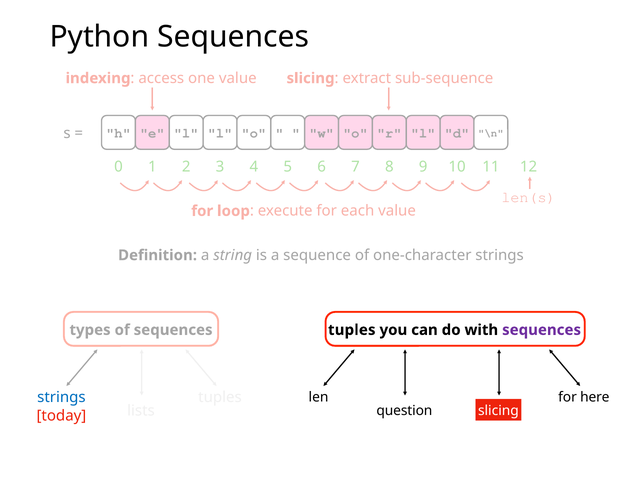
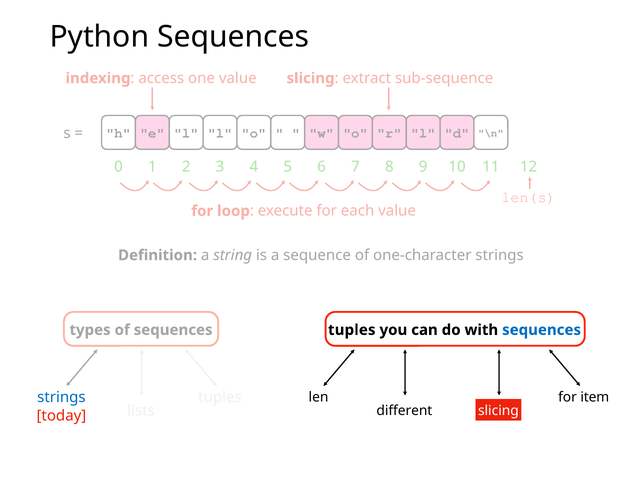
sequences at (542, 330) colour: purple -> blue
here: here -> item
question: question -> different
